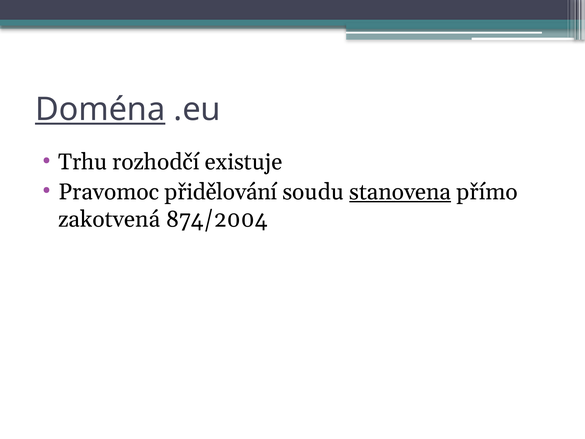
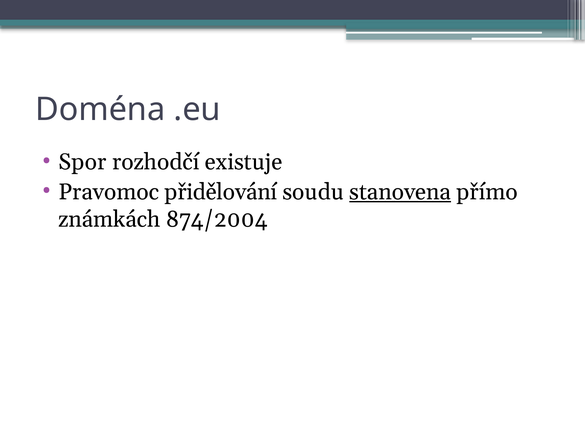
Doména underline: present -> none
Trhu: Trhu -> Spor
zakotvená: zakotvená -> známkách
